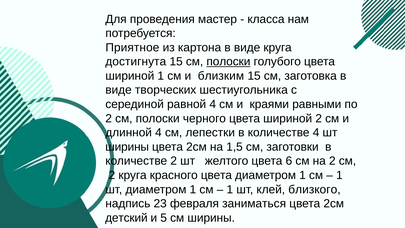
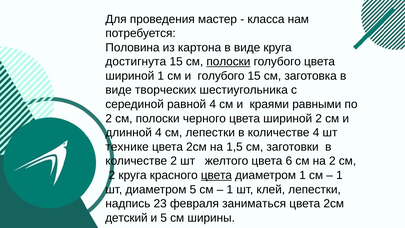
Приятное: Приятное -> Половина
и близким: близким -> голубого
ширины at (127, 147): ширины -> технике
цвета at (216, 175) underline: none -> present
шт диаметром 1: 1 -> 5
клей близкого: близкого -> лепестки
